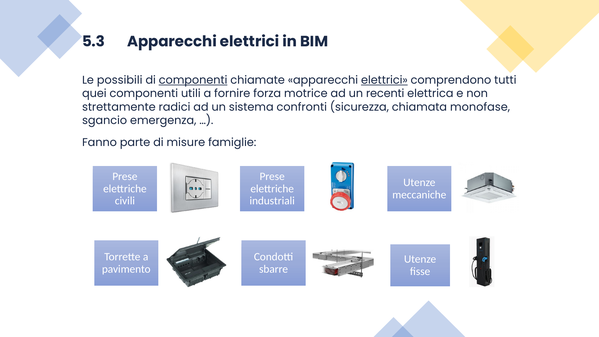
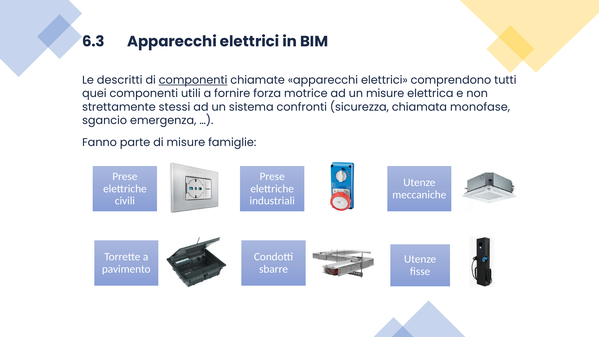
5.3: 5.3 -> 6.3
possibili: possibili -> descritti
elettrici at (384, 80) underline: present -> none
un recenti: recenti -> misure
radici: radici -> stessi
